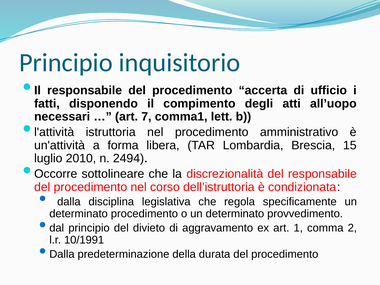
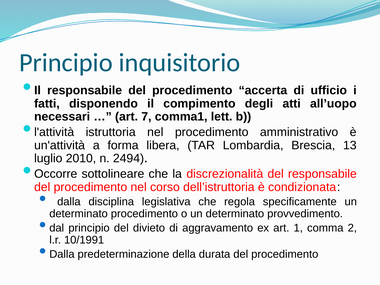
15: 15 -> 13
